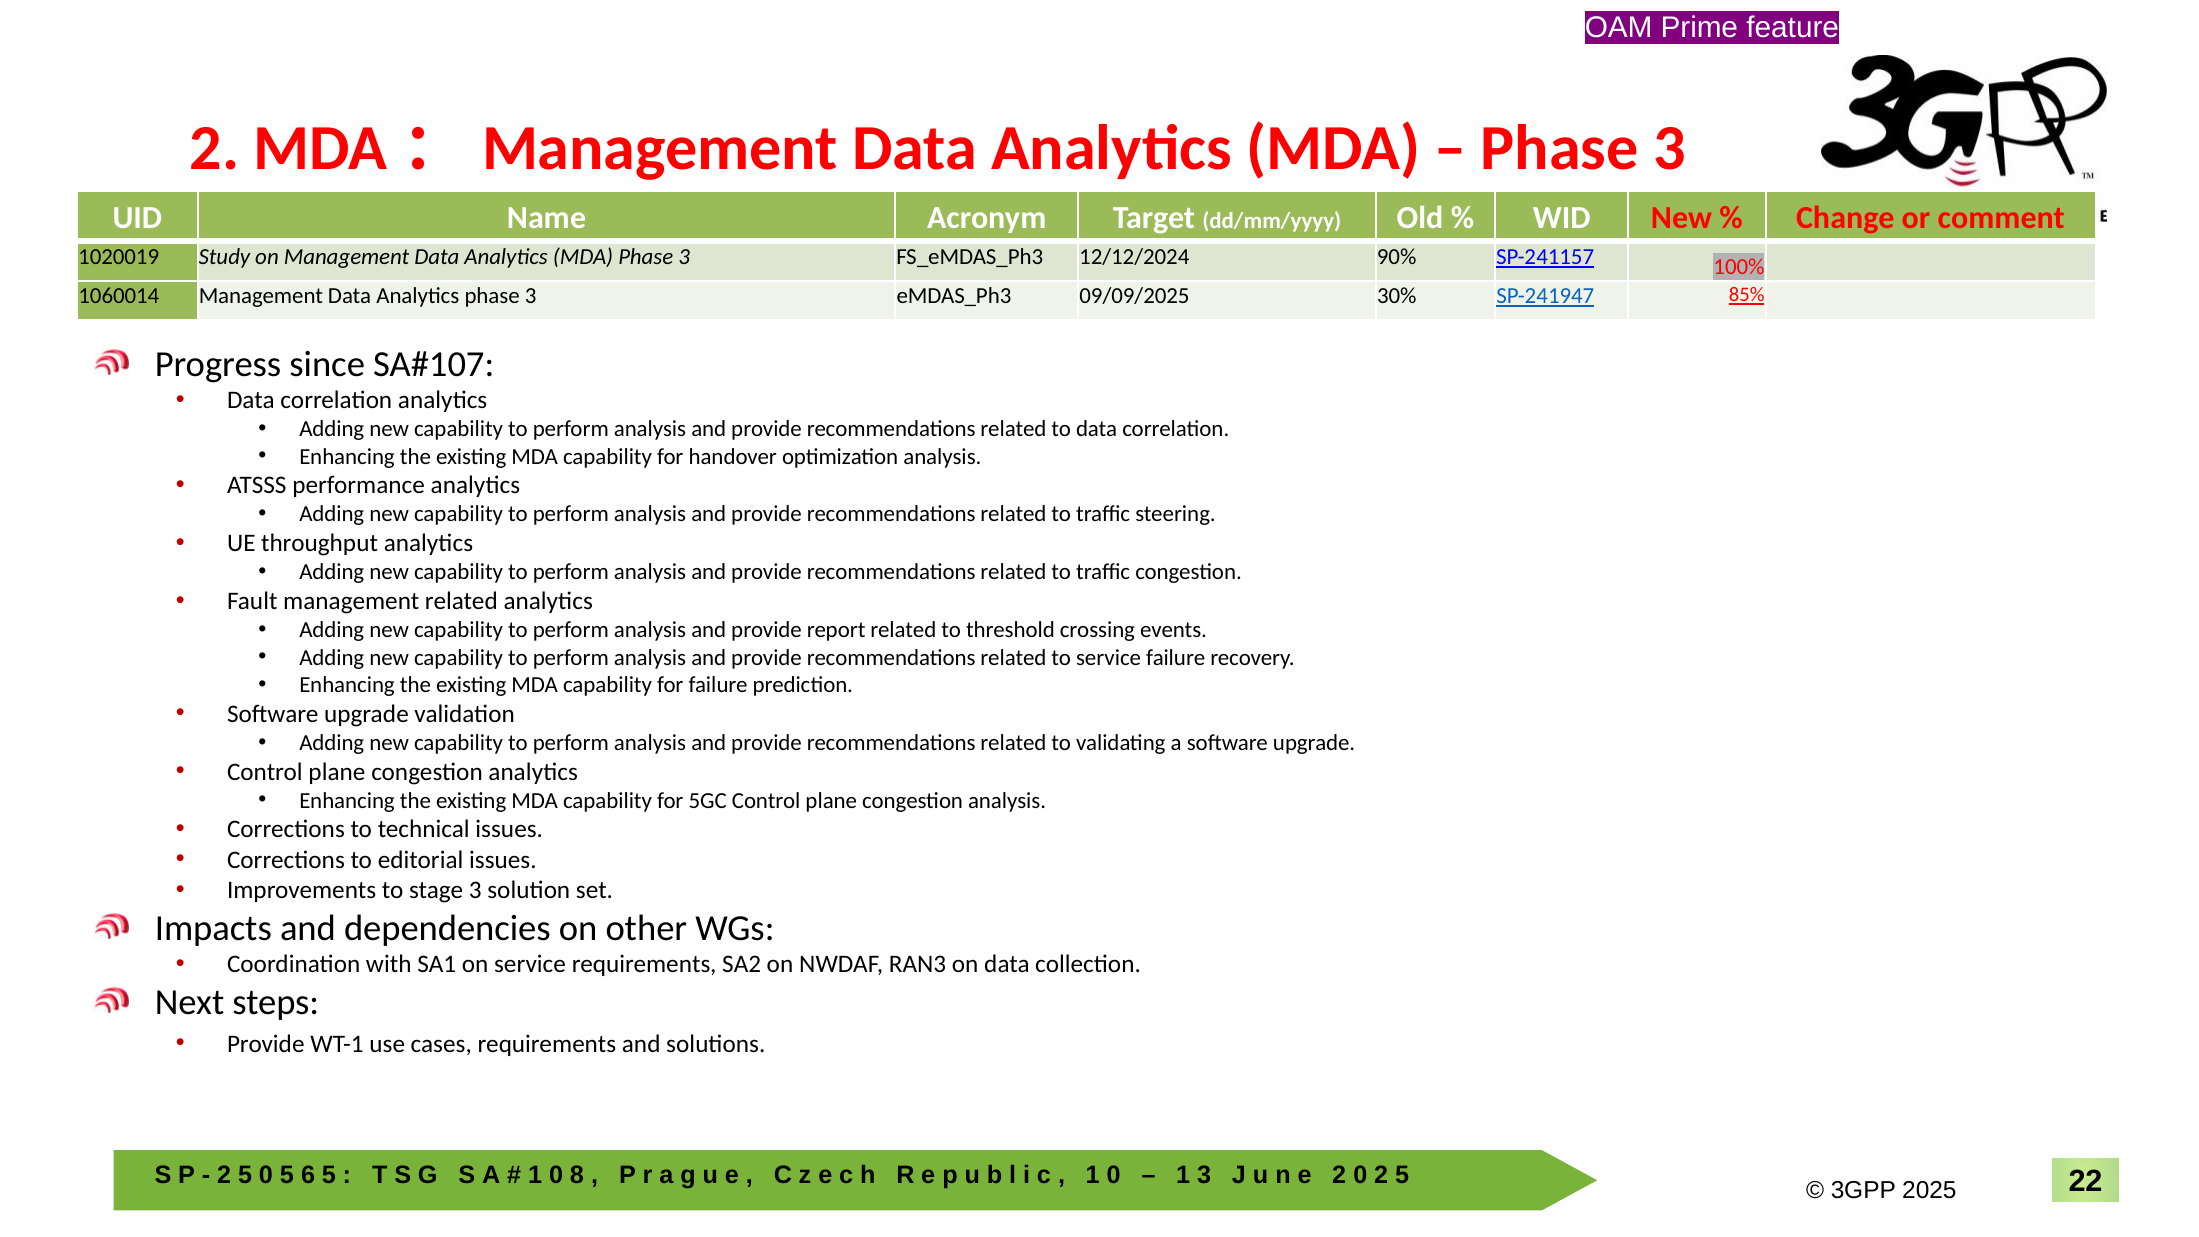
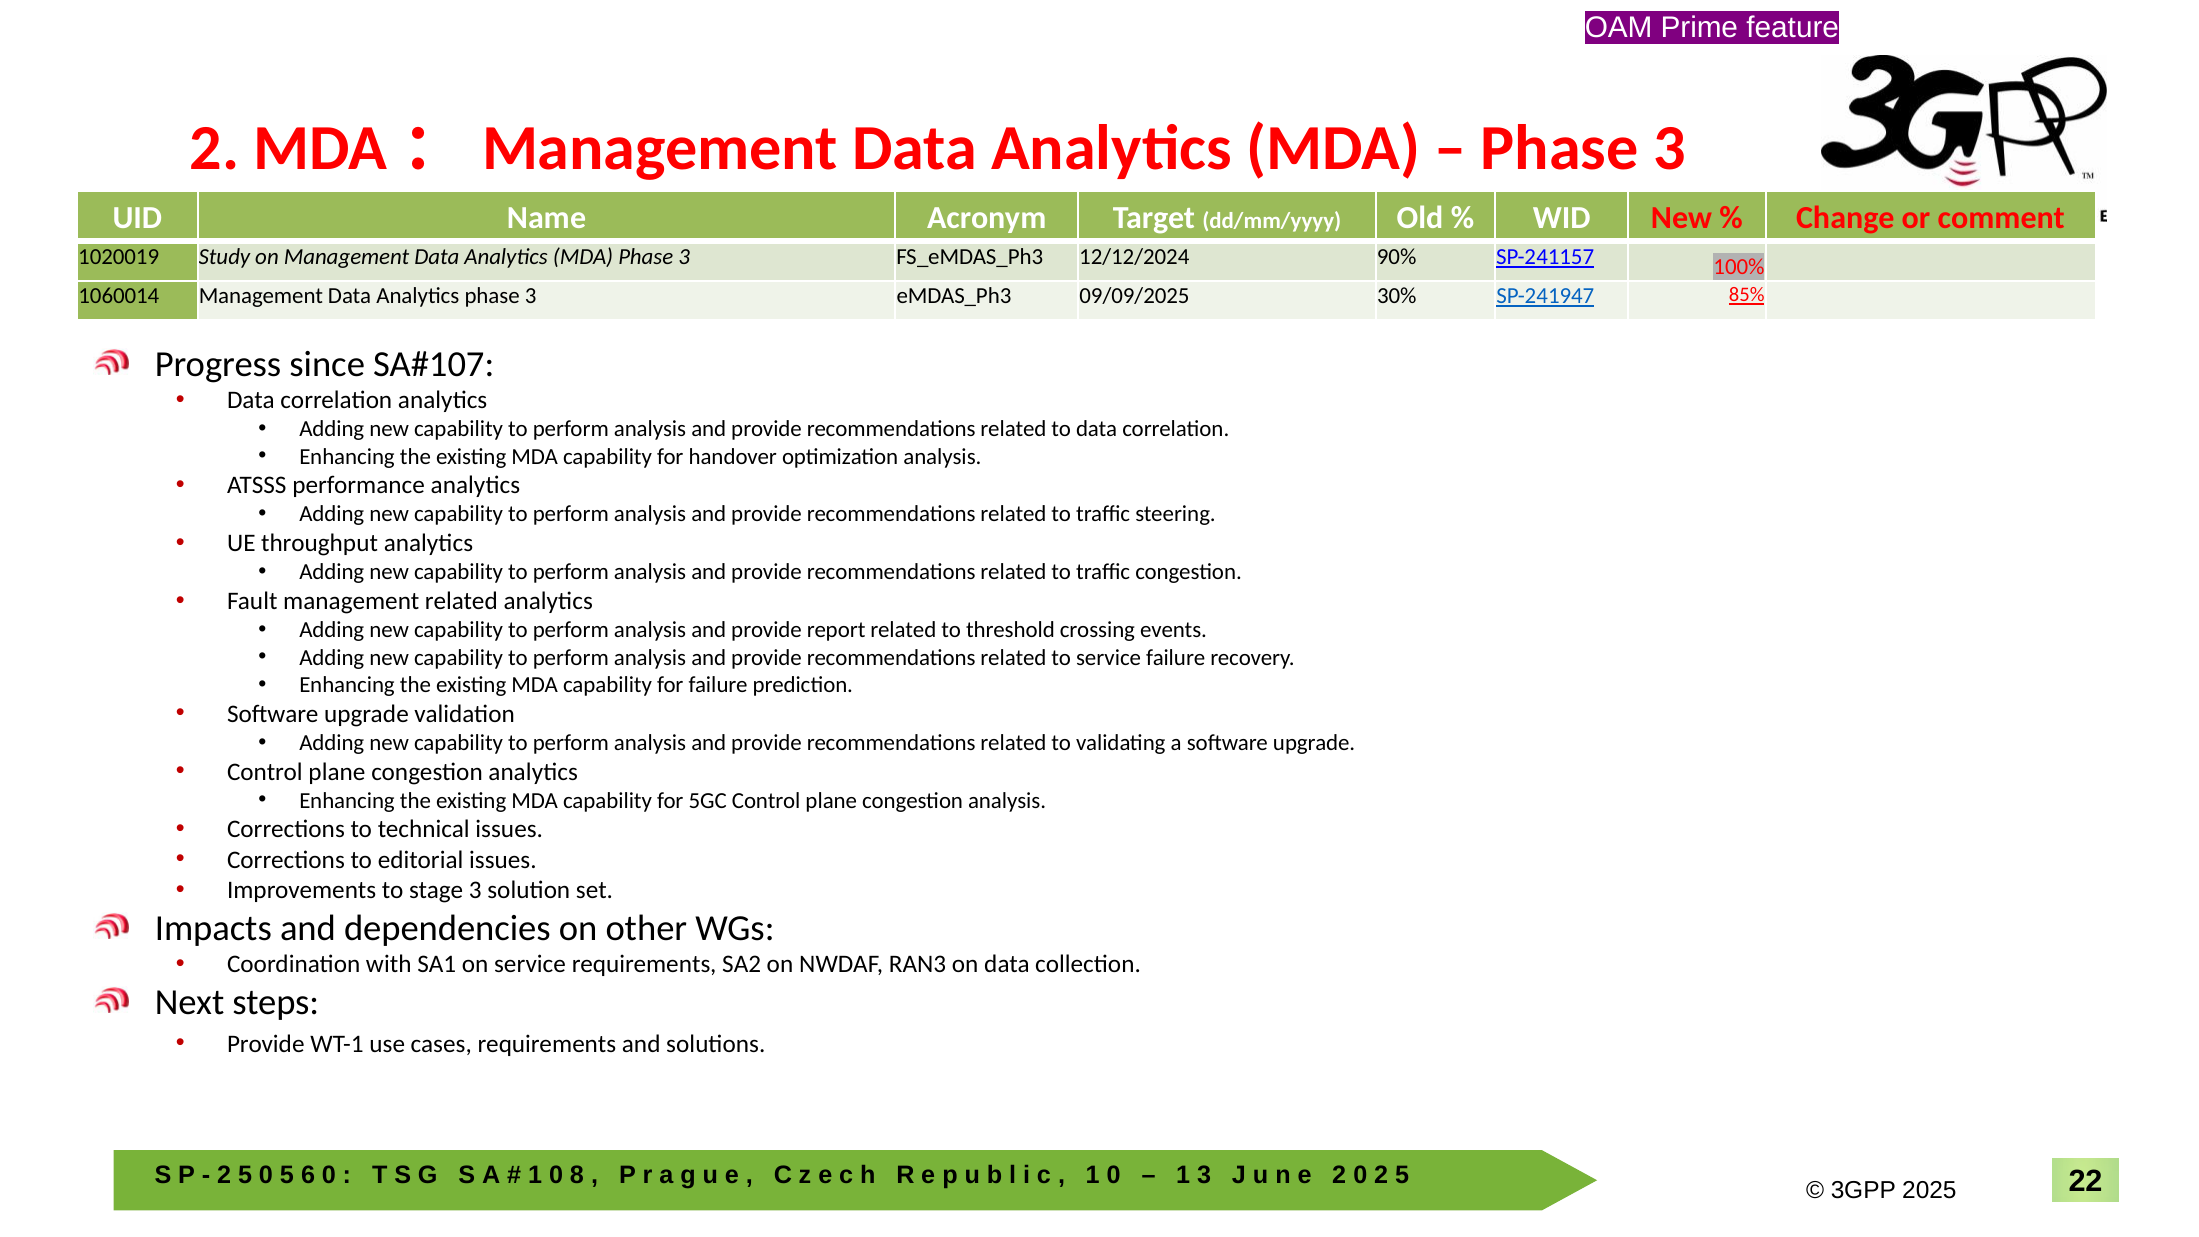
5 at (329, 1175): 5 -> 0
